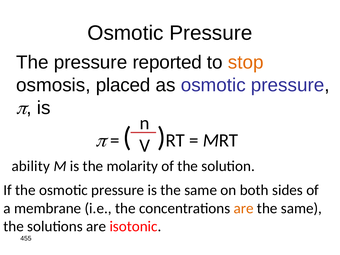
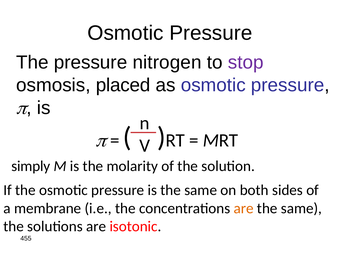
reported: reported -> nitrogen
stop colour: orange -> purple
ability: ability -> simply
